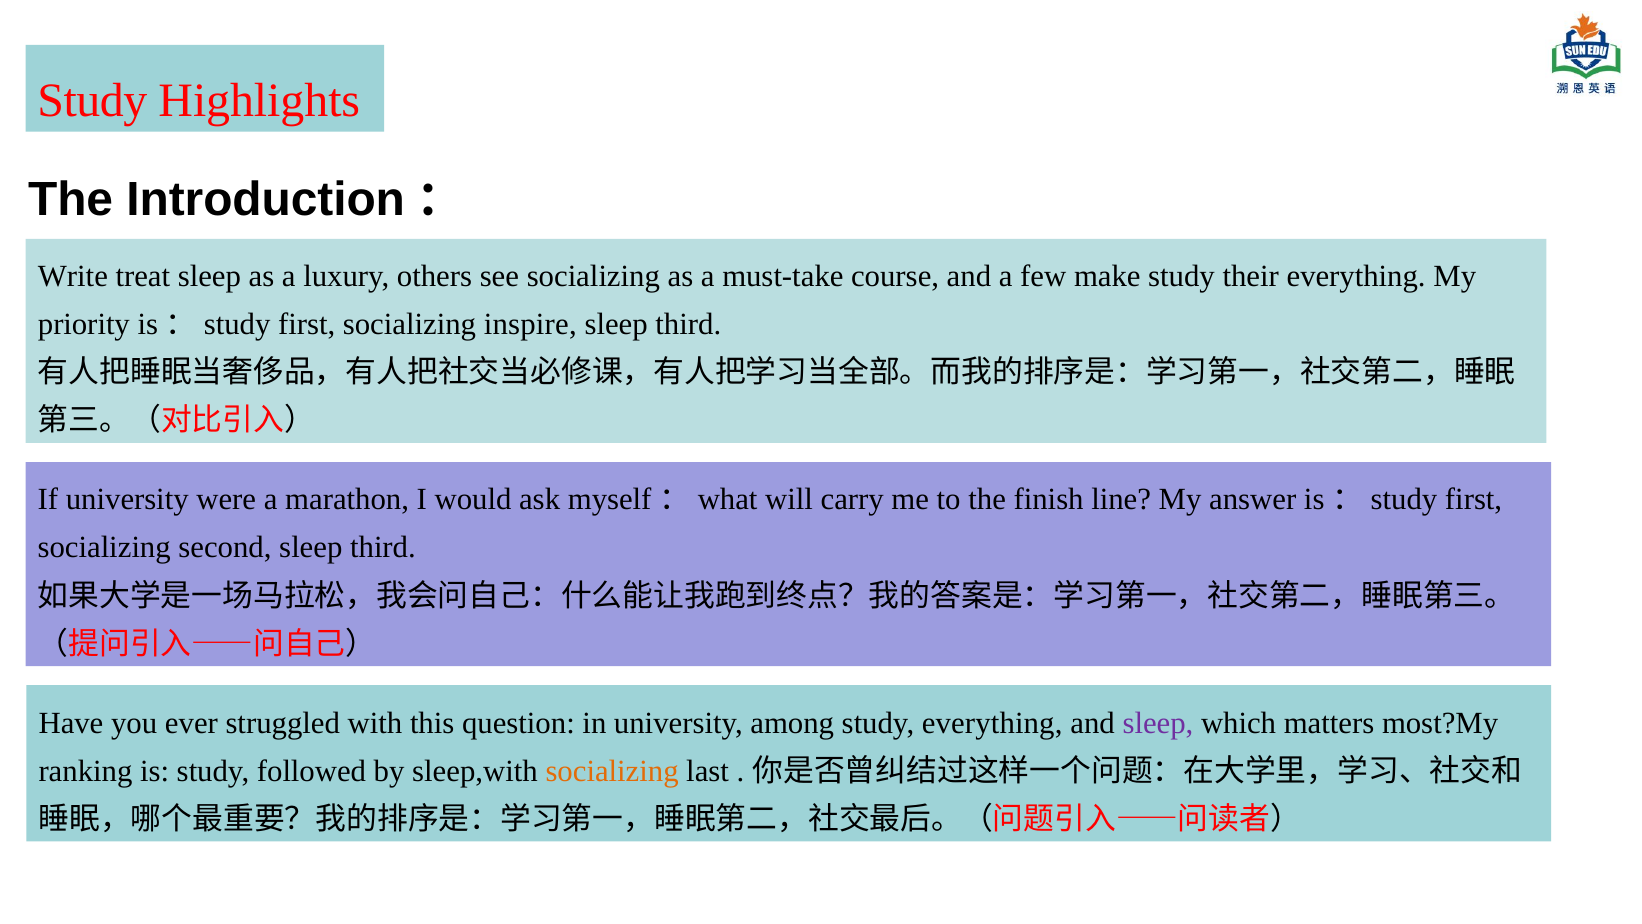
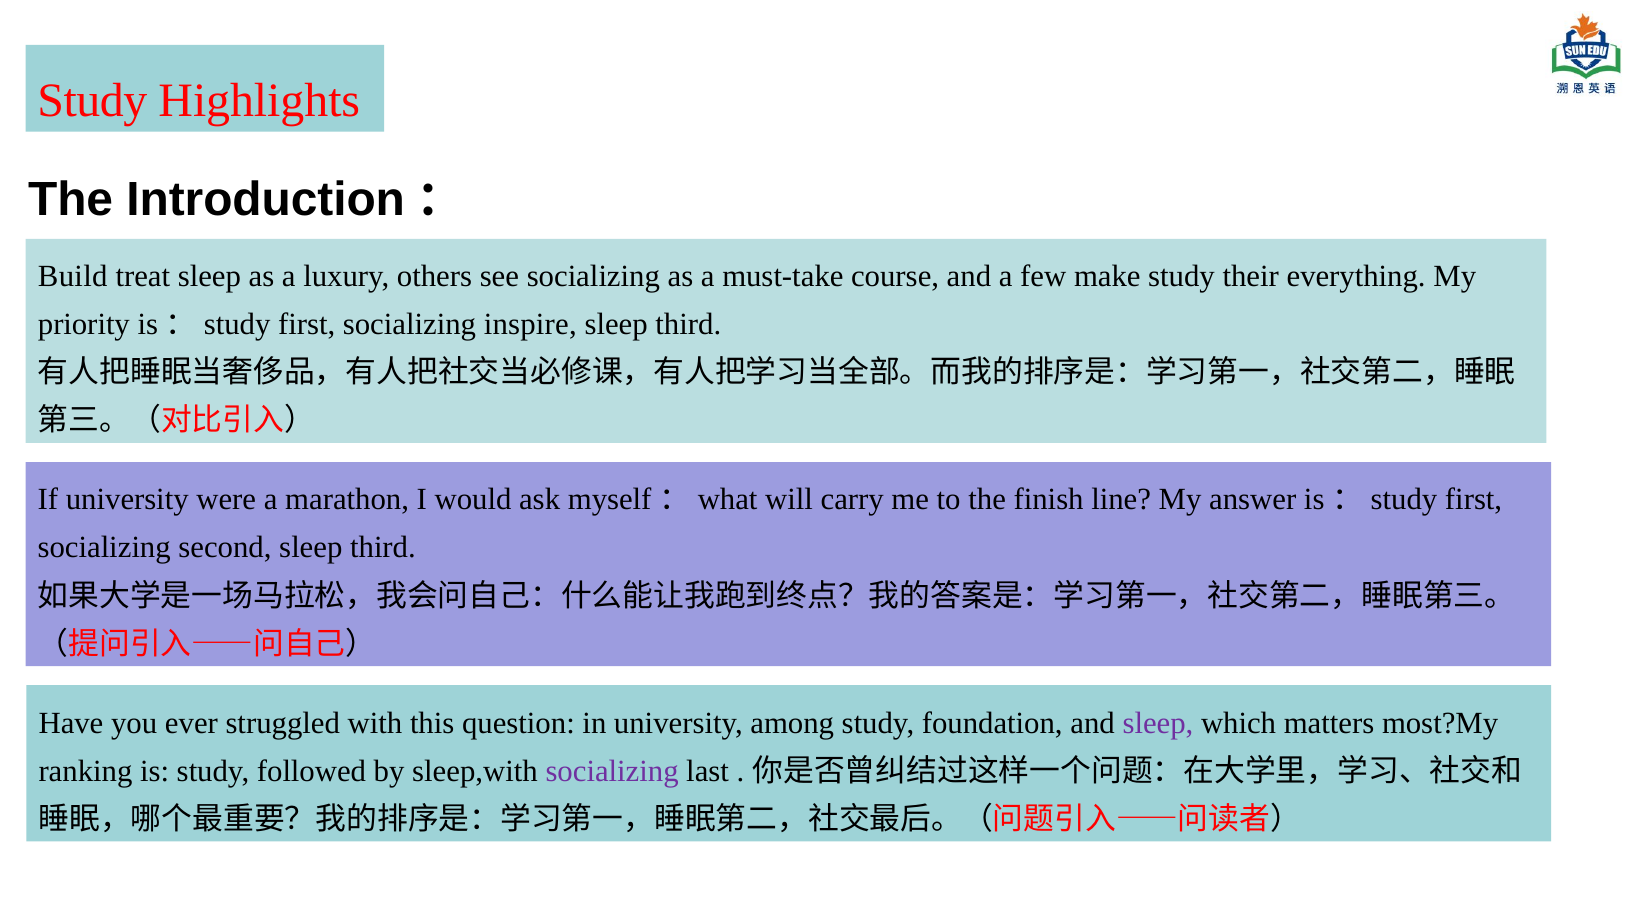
Write: Write -> Build
study everything: everything -> foundation
socializing at (612, 771) colour: orange -> purple
